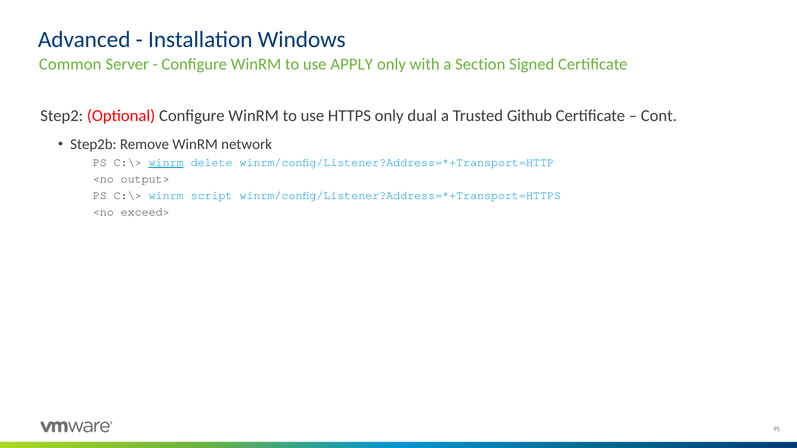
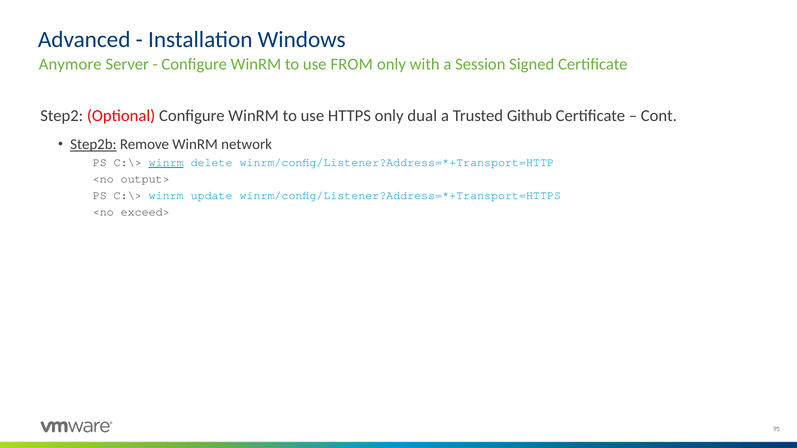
Common: Common -> Anymore
APPLY: APPLY -> FROM
Section: Section -> Session
Step2b underline: none -> present
script: script -> update
